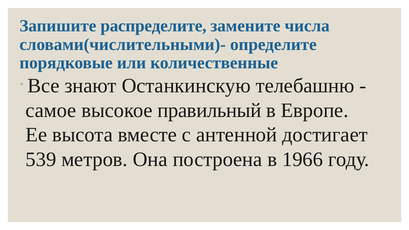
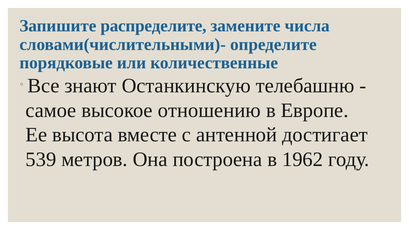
правильный: правильный -> отношению
1966: 1966 -> 1962
